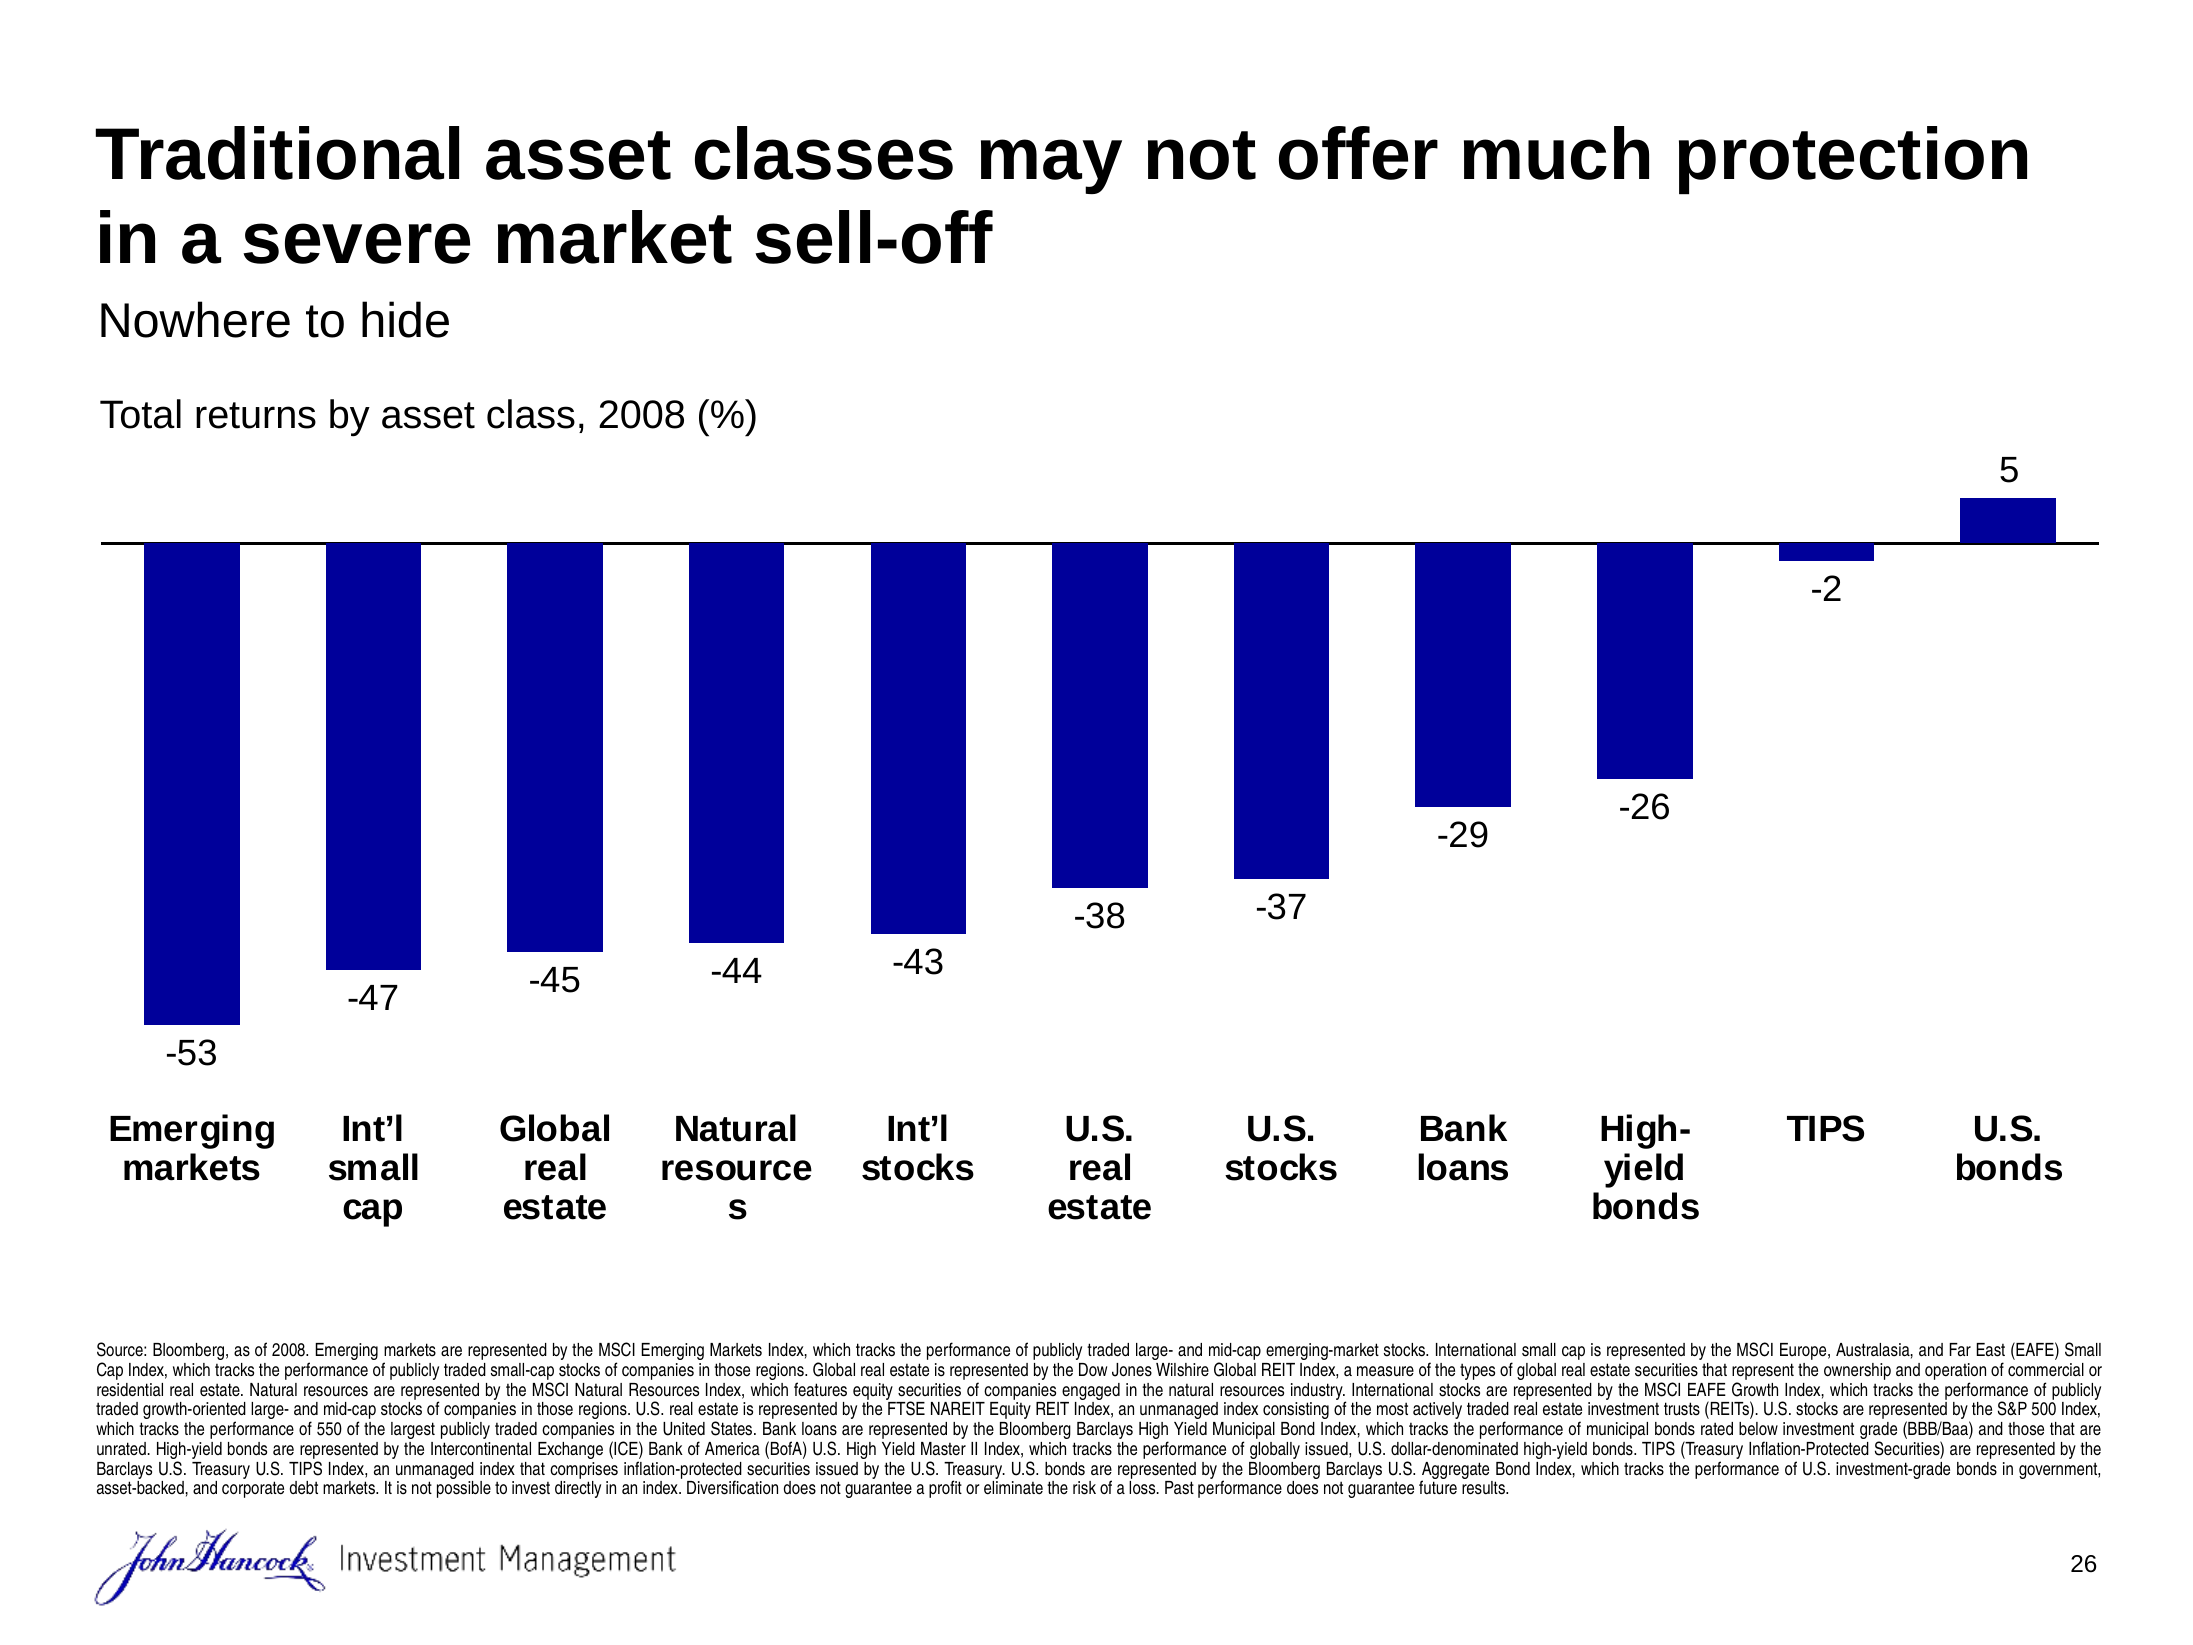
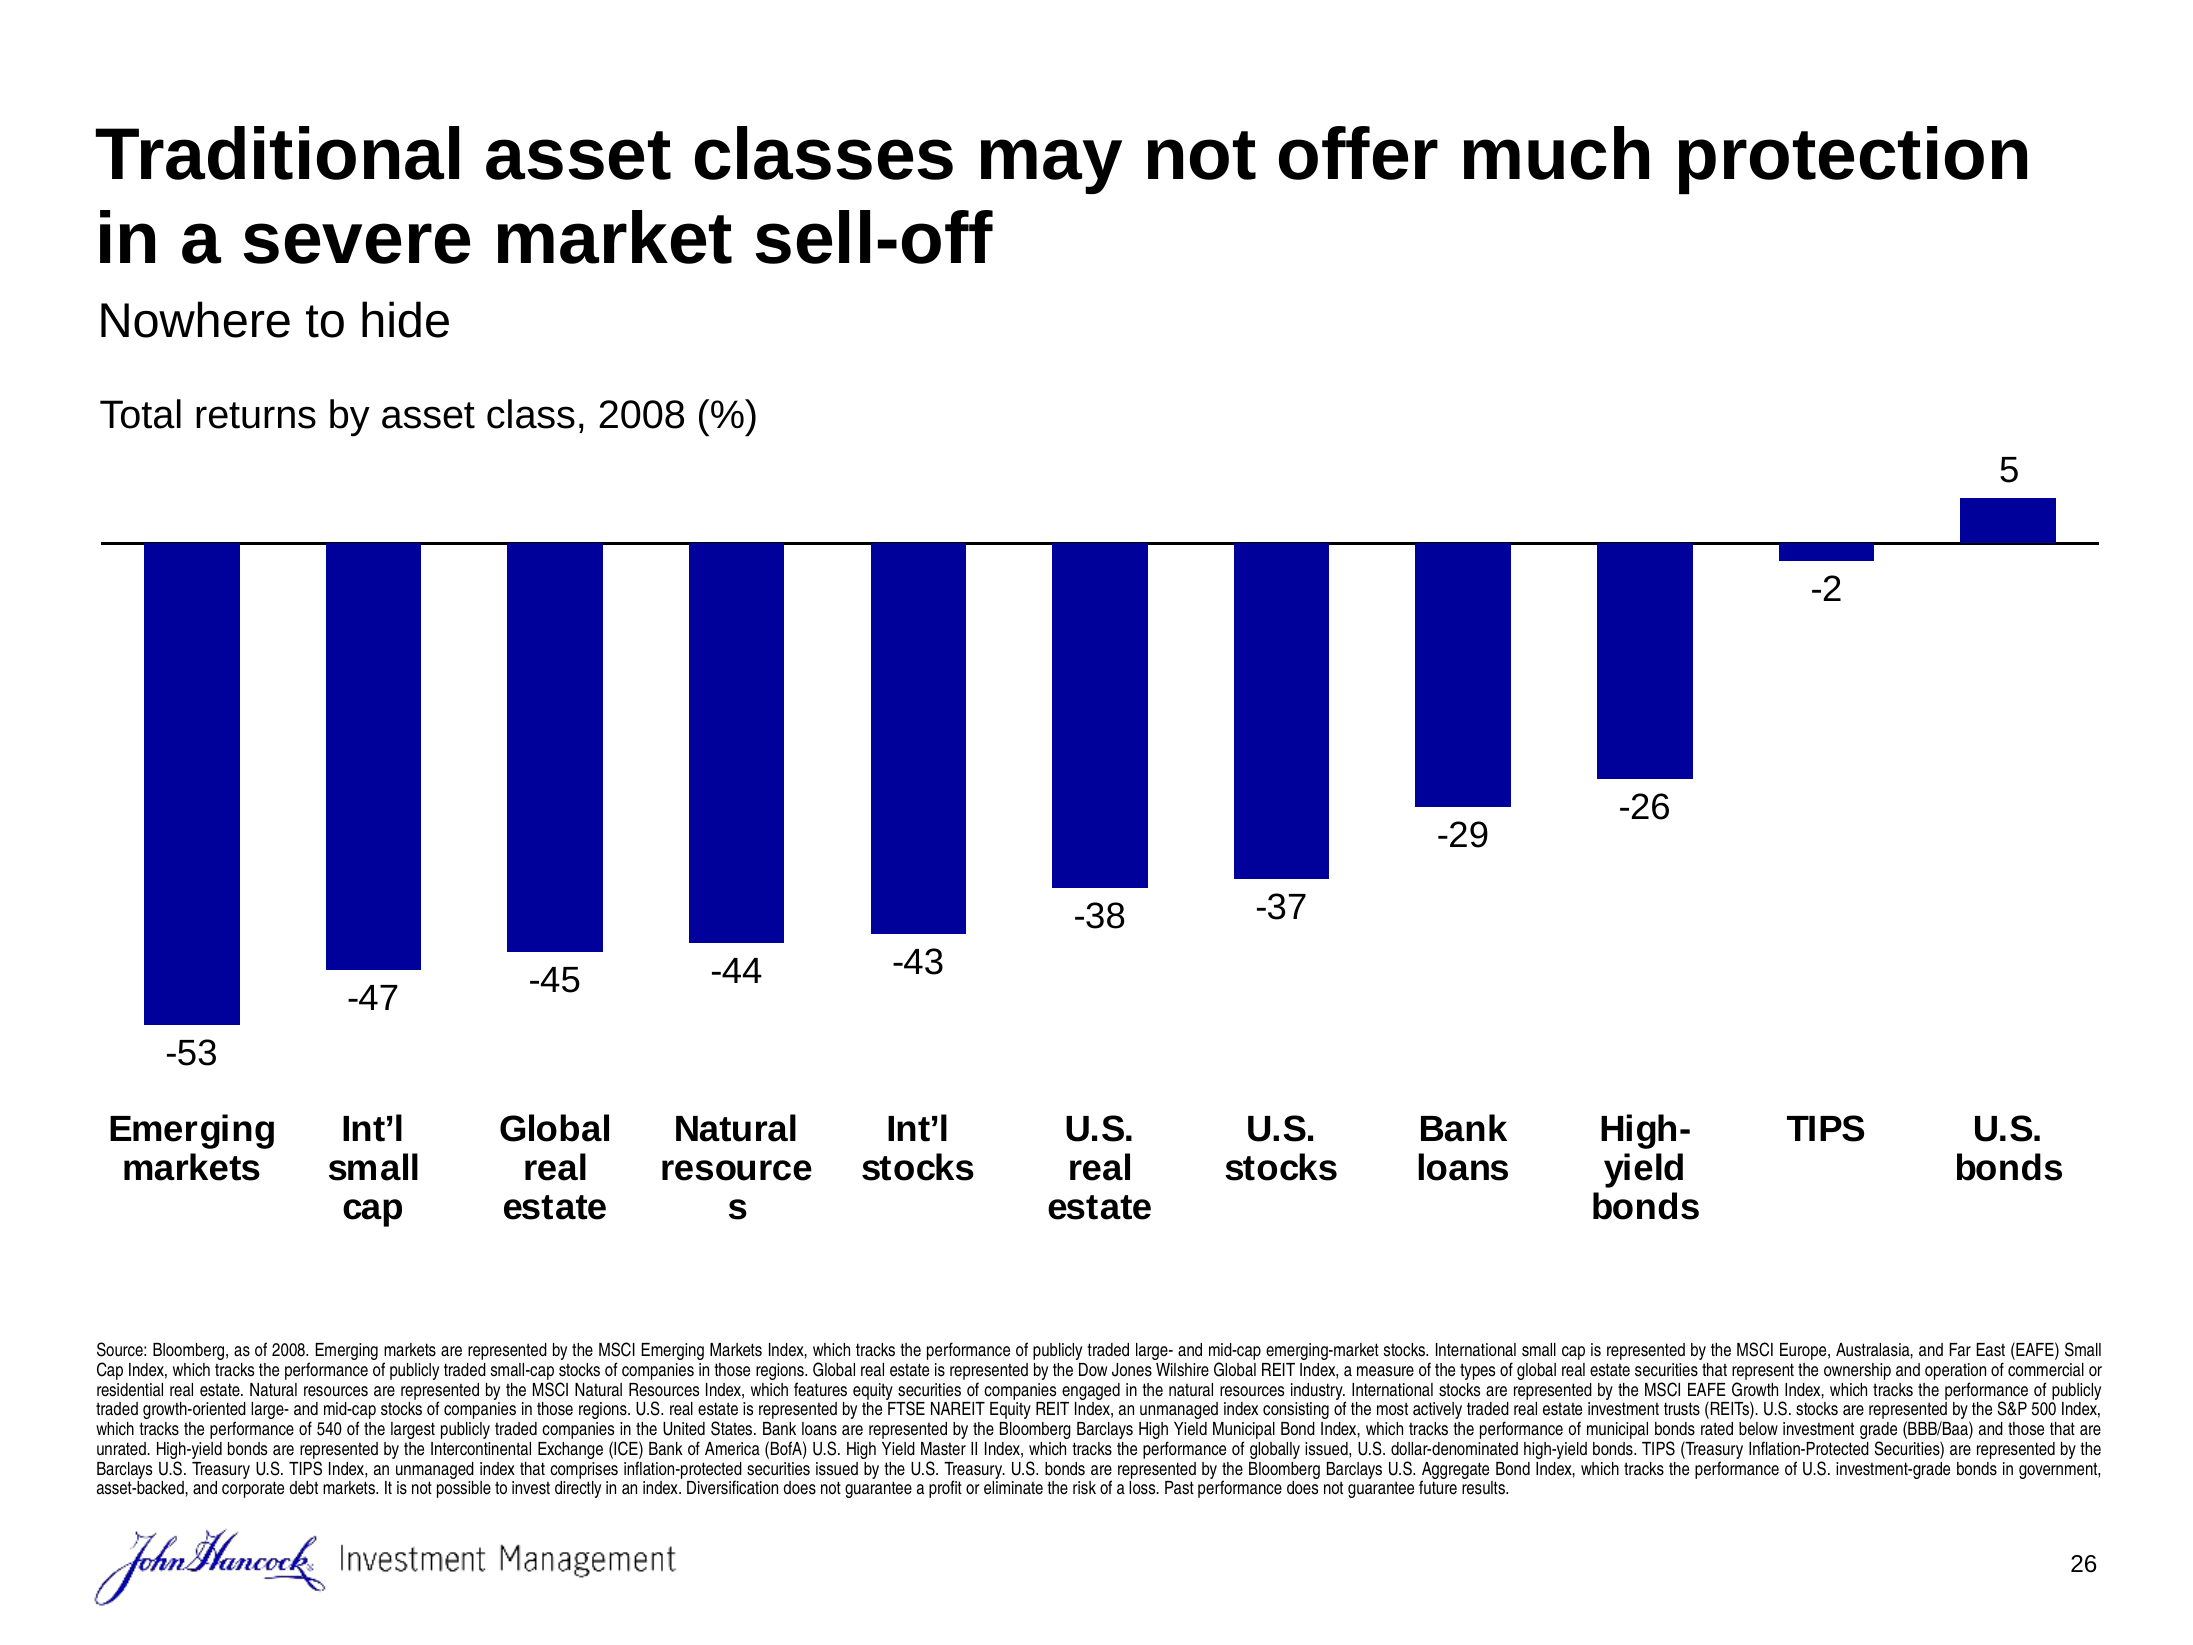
550: 550 -> 540
